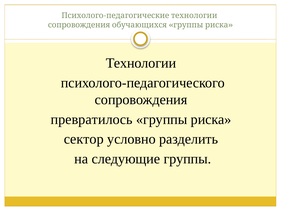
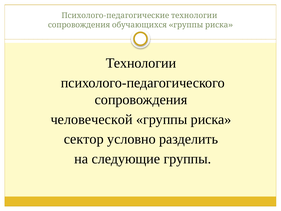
превратилось: превратилось -> человеческой
